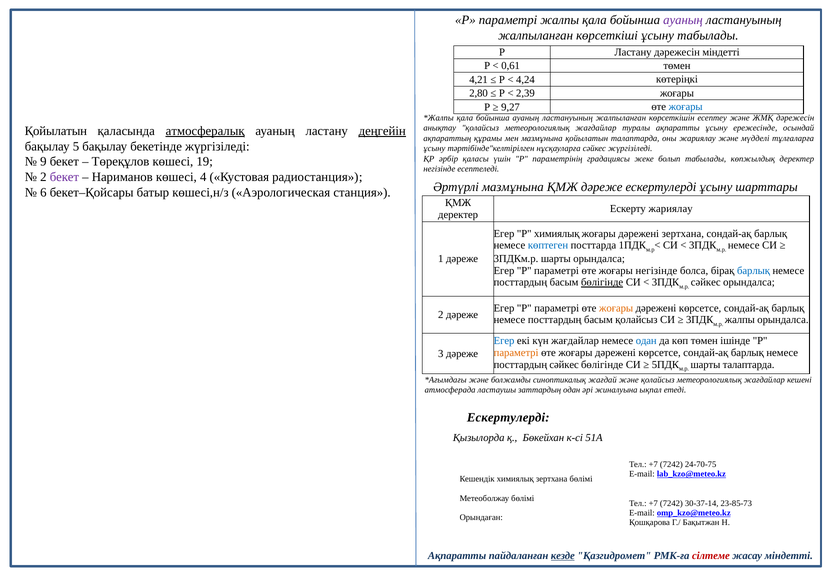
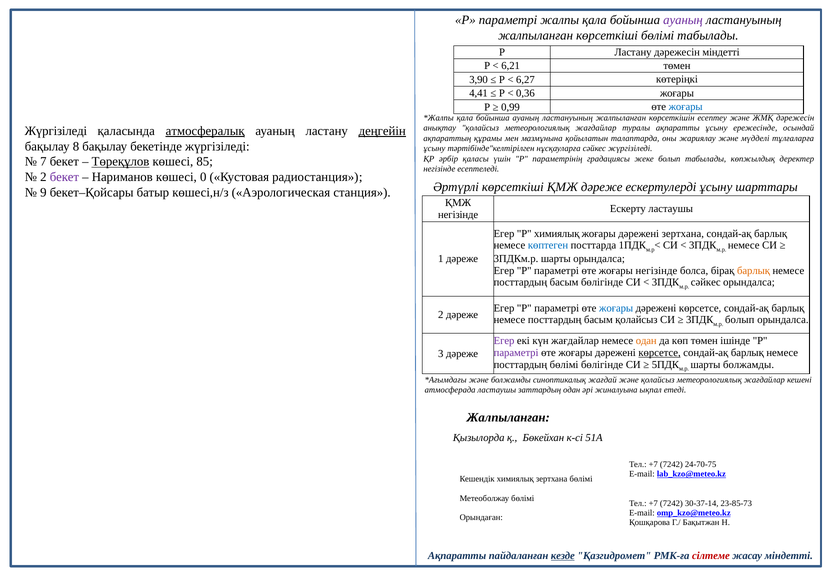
көрсеткіші ұсыну: ұсыну -> бөлімі
0,61: 0,61 -> 6,21
4,21: 4,21 -> 3,90
4,24: 4,24 -> 6,27
2,80: 2,80 -> 4,41
2,39: 2,39 -> 0,36
9,27: 9,27 -> 0,99
Қойылатын at (56, 131): Қойылатын -> Жүргізіледі
5: 5 -> 8
9: 9 -> 7
Төреқұлов underline: none -> present
19: 19 -> 85
4: 4 -> 0
Әртүрлі мазмұнына: мазмұнына -> көрсеткіші
6: 6 -> 9
Ескерту жариялау: жариялау -> ластаушы
деректер at (458, 215): деректер -> негізінде
барлық at (754, 271) colour: blue -> orange
бөлігінде at (602, 282) underline: present -> none
жоғары at (616, 308) colour: orange -> blue
жалпы at (740, 320): жалпы -> болып
Егер at (504, 341) colour: blue -> purple
одан at (646, 341) colour: blue -> orange
параметрі at (516, 353) colour: orange -> purple
көрсетсе at (660, 353) underline: none -> present
посттардың сәйкес: сәйкес -> бөлімі
шарты талаптарда: талаптарда -> болжамды
Ескертулерді at (508, 418): Ескертулерді -> Жалпыланған
